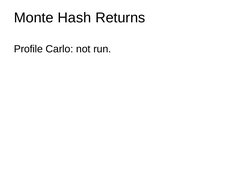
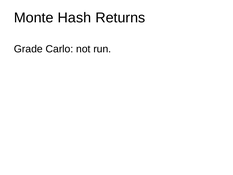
Profile: Profile -> Grade
